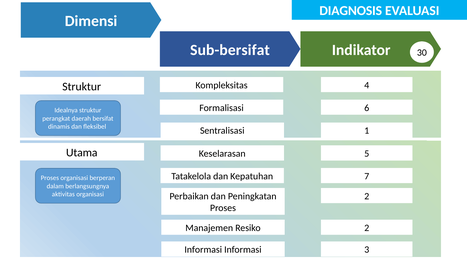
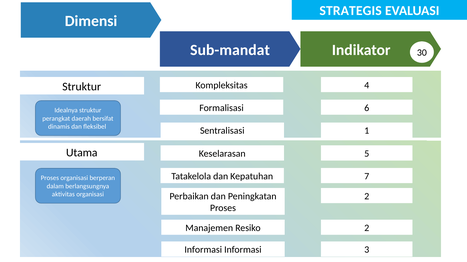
DIAGNOSIS: DIAGNOSIS -> STRATEGIS
Sub-bersifat: Sub-bersifat -> Sub-mandat
